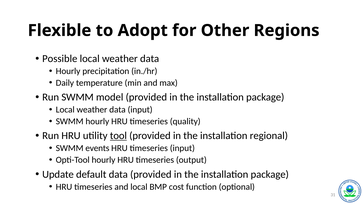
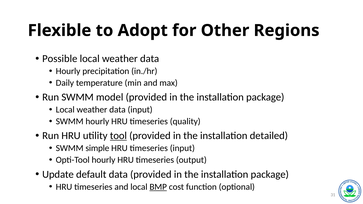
regional: regional -> detailed
events: events -> simple
BMP underline: none -> present
